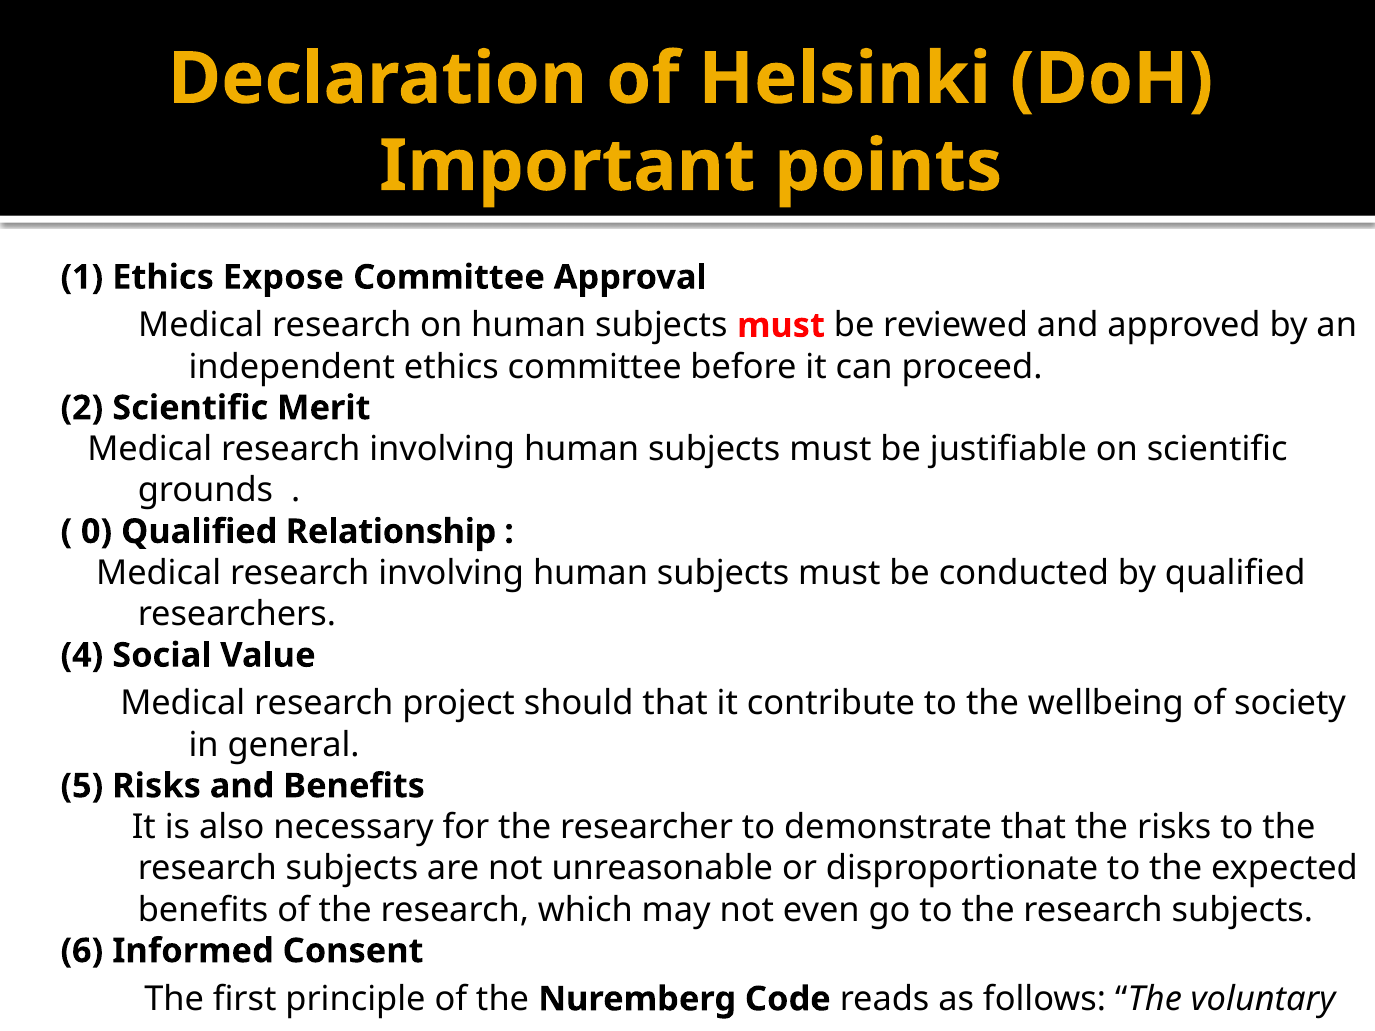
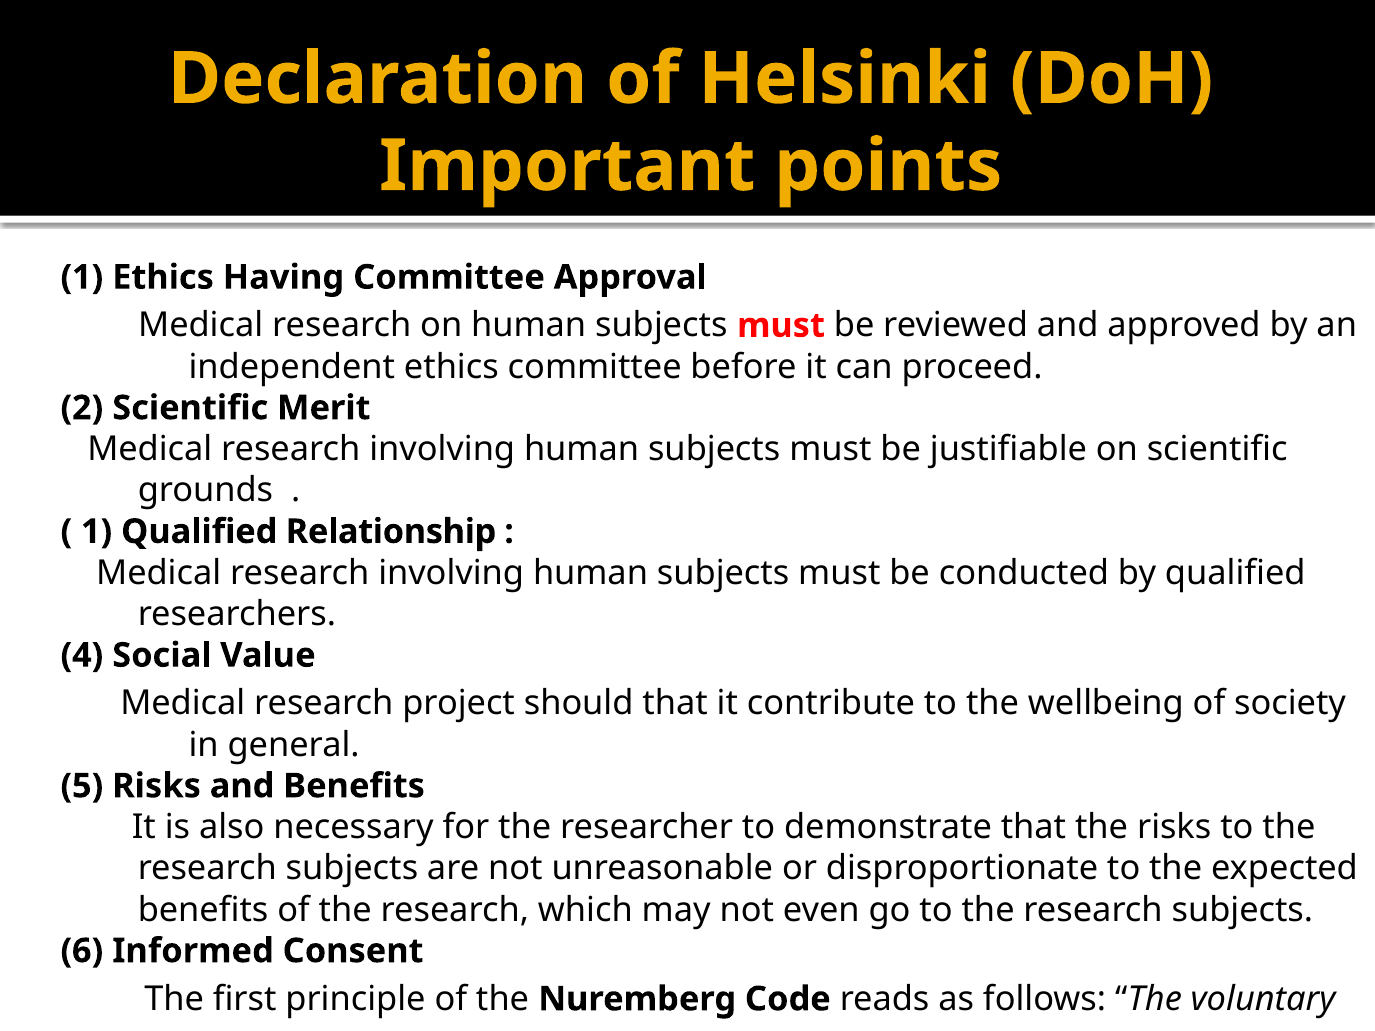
Expose: Expose -> Having
0 at (97, 532): 0 -> 1
